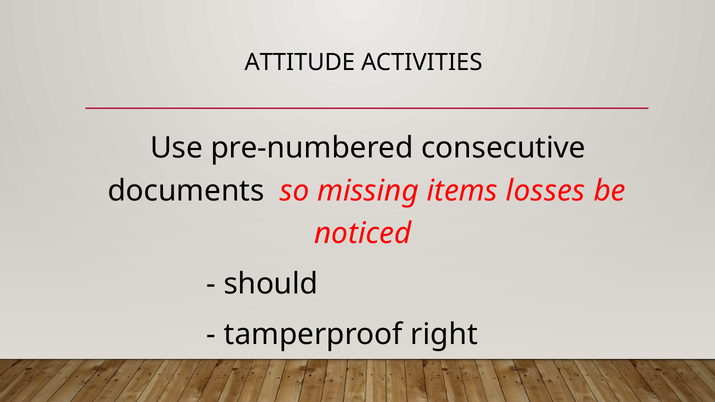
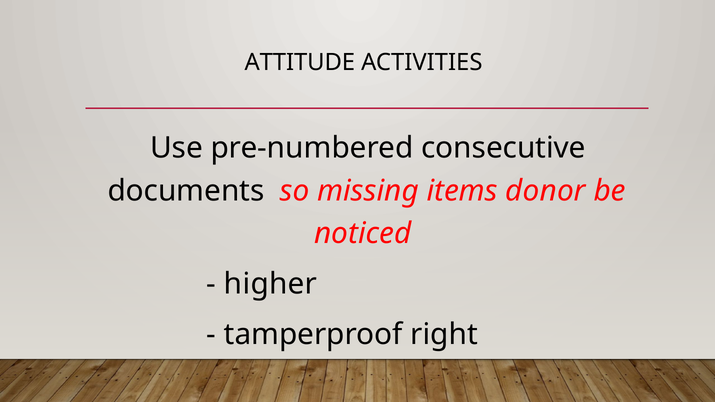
losses: losses -> donor
should: should -> higher
